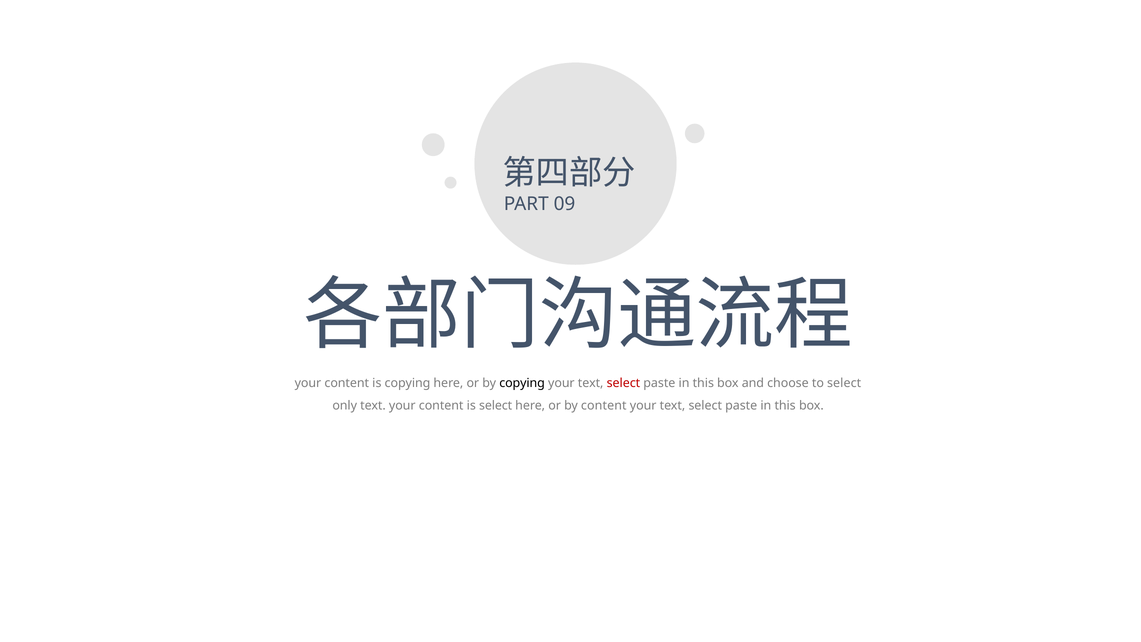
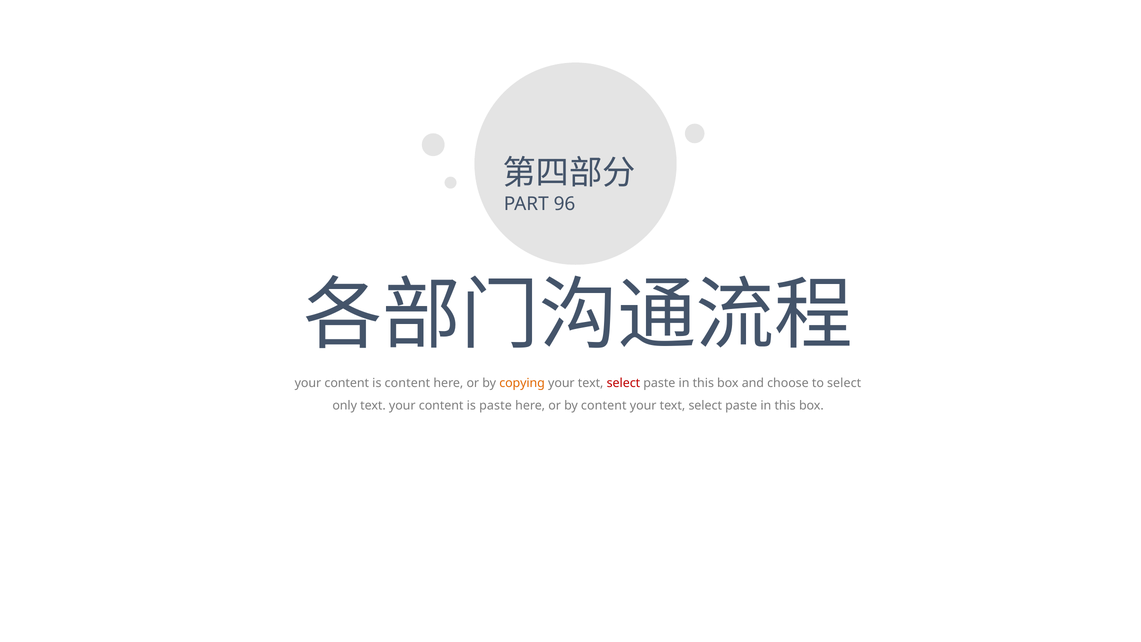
09: 09 -> 96
is copying: copying -> content
copying at (522, 383) colour: black -> orange
is select: select -> paste
